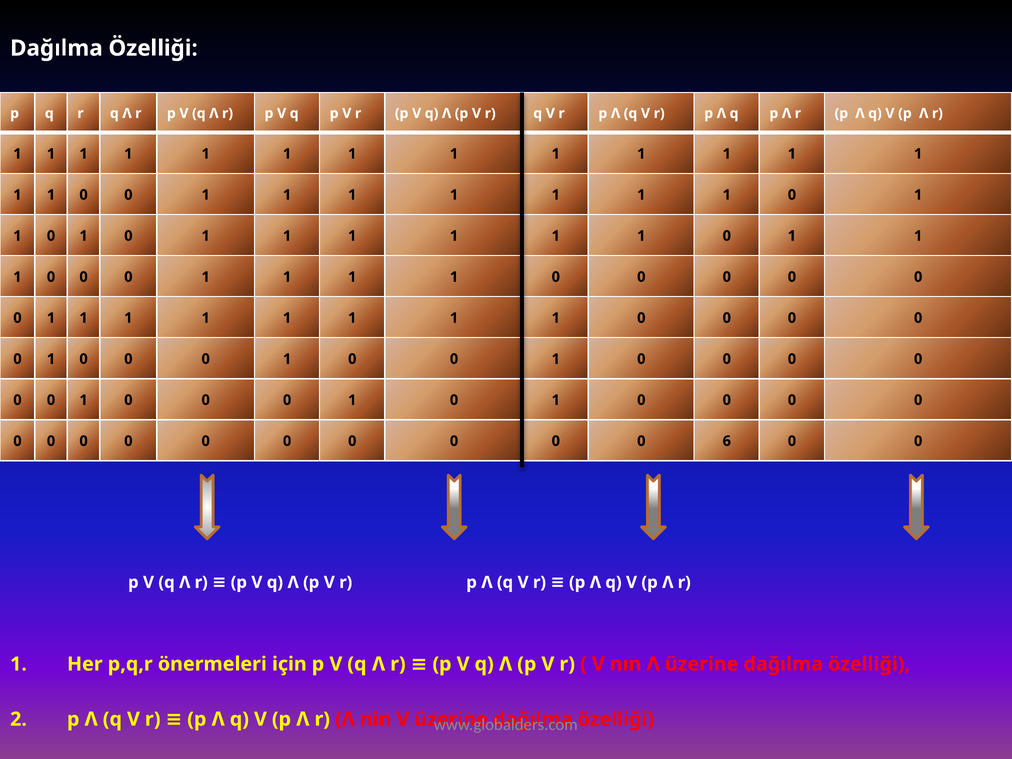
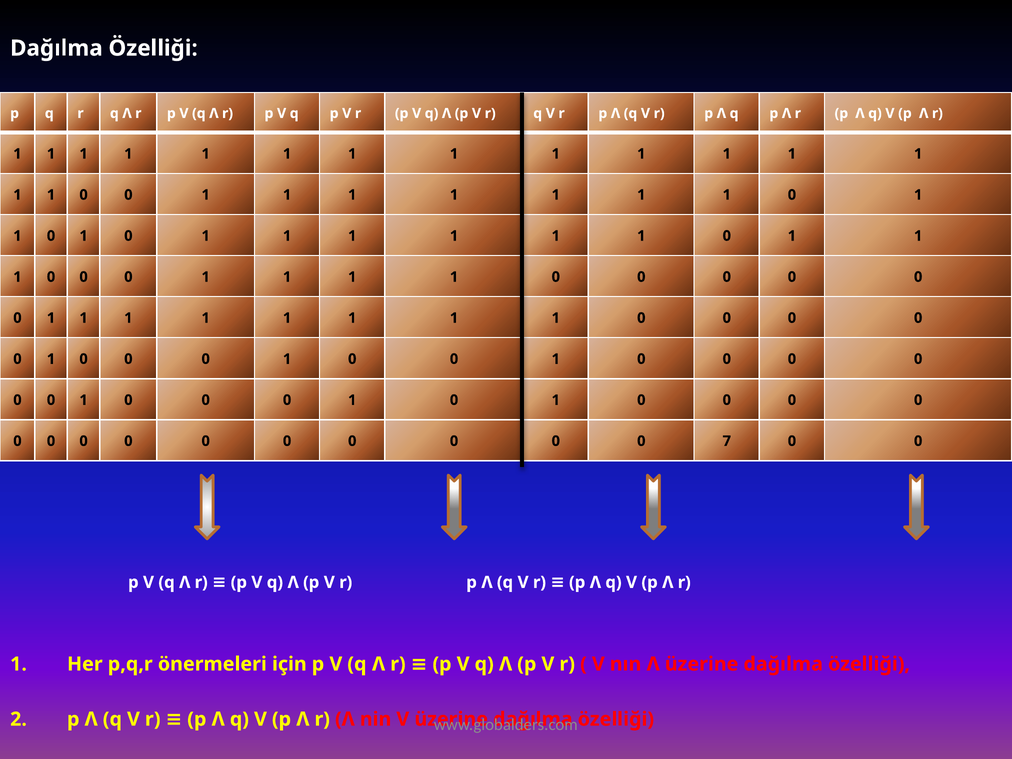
6: 6 -> 7
